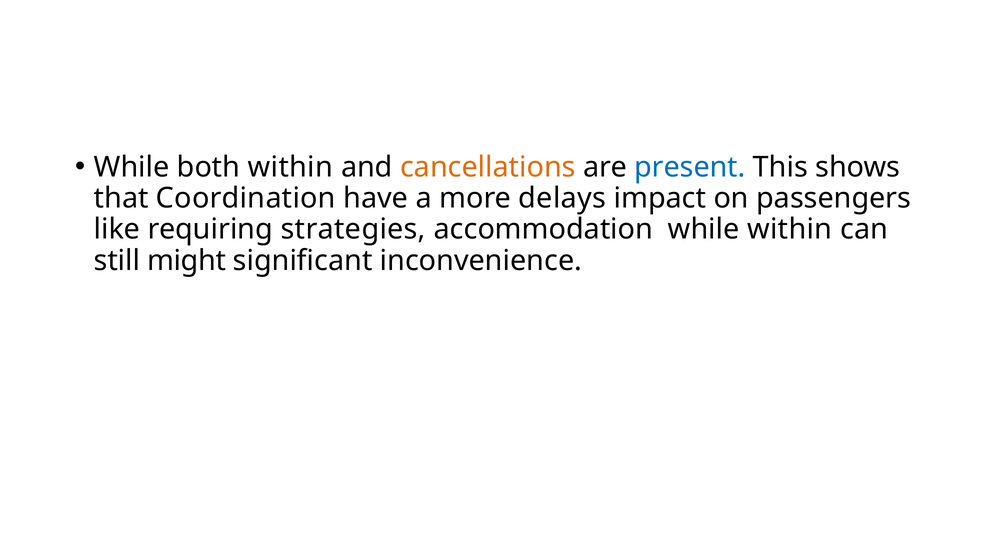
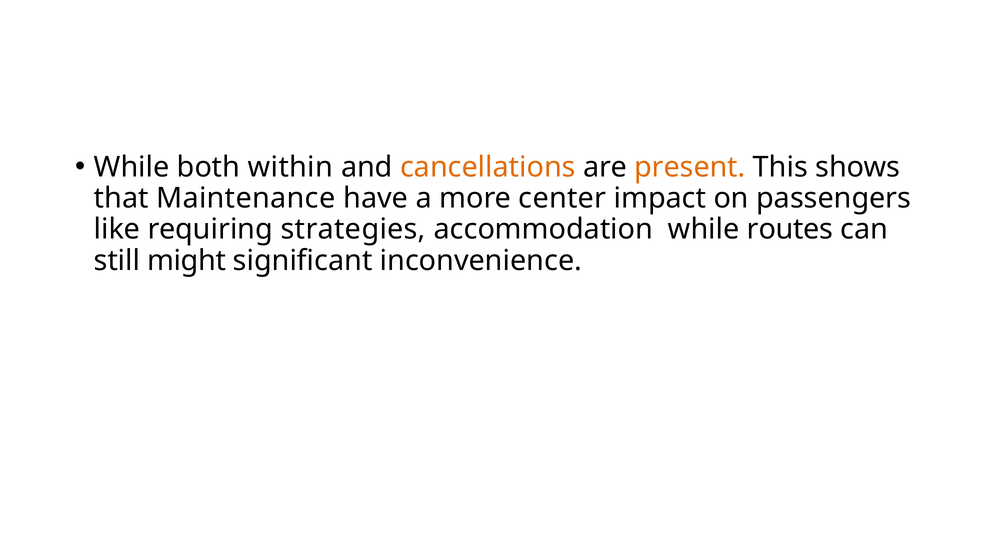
present colour: blue -> orange
Coordination: Coordination -> Maintenance
delays: delays -> center
while within: within -> routes
